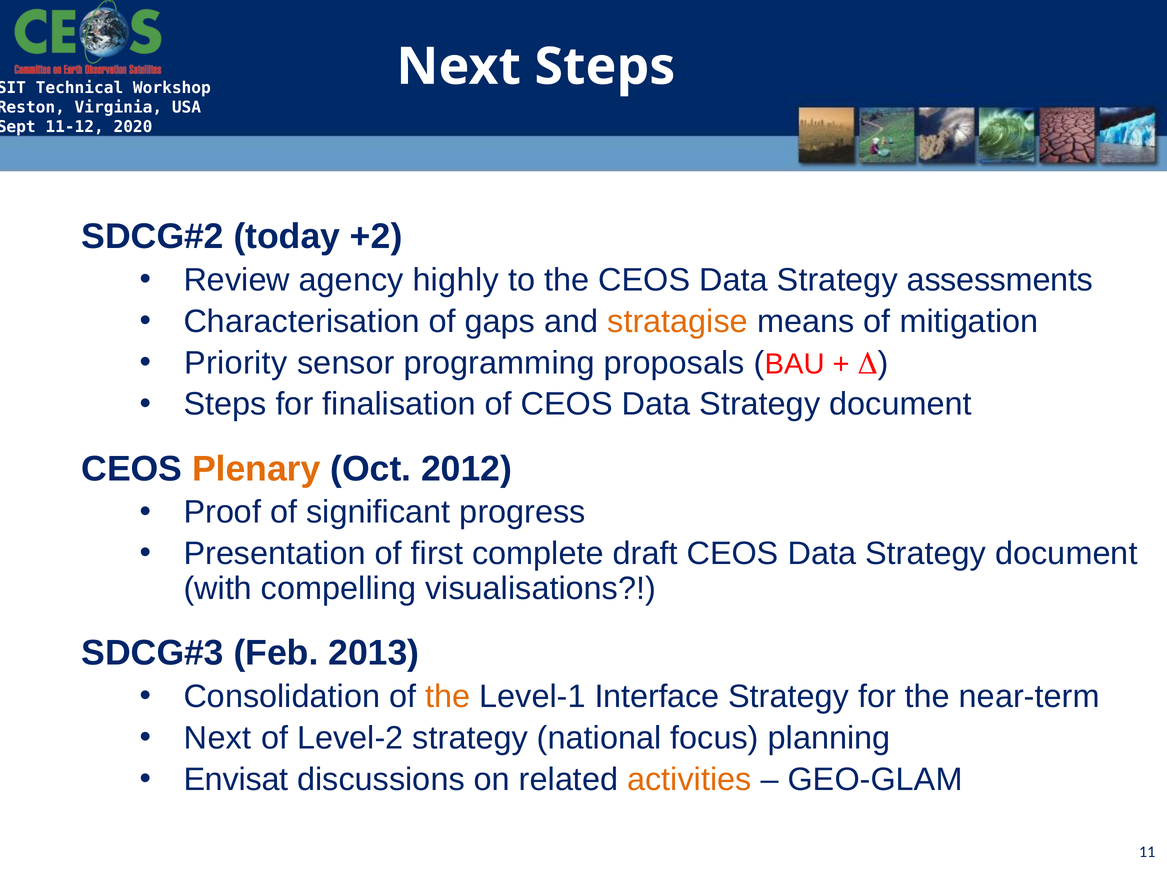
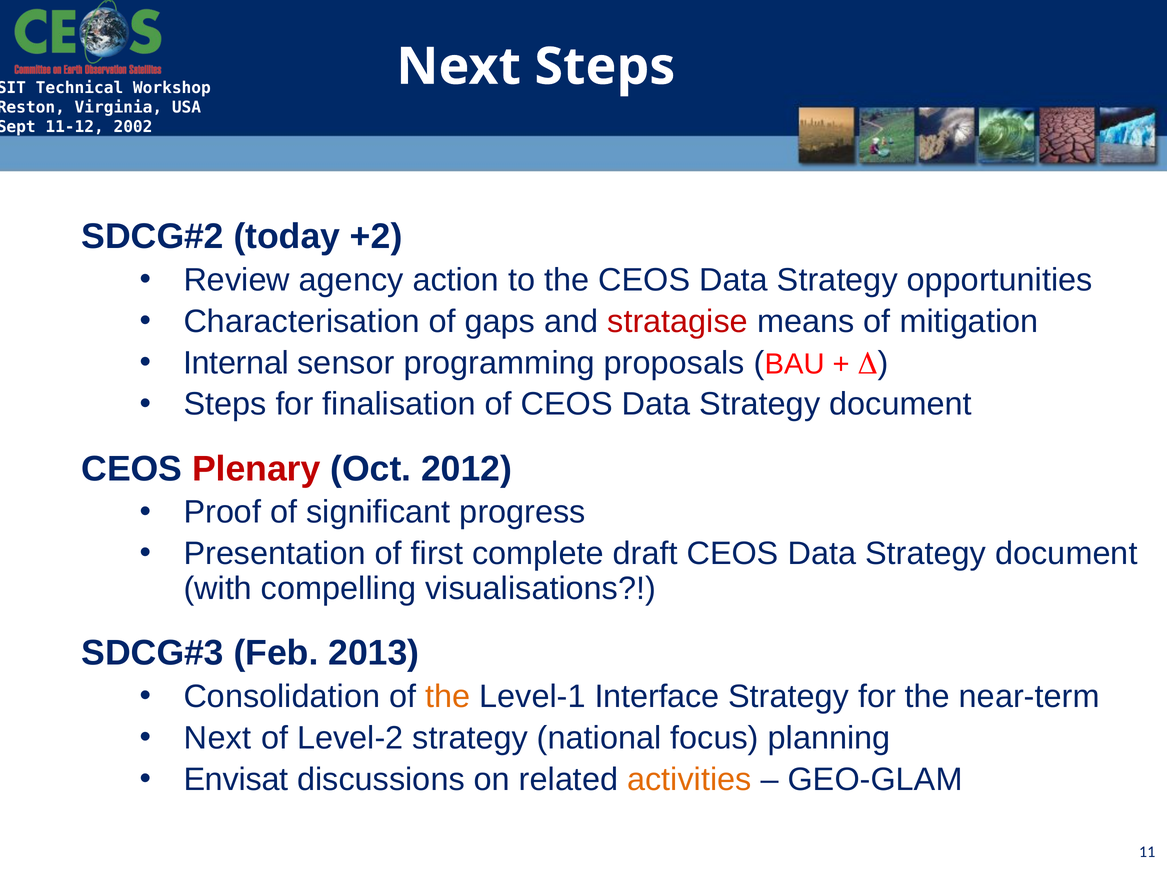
2020: 2020 -> 2002
highly: highly -> action
assessments: assessments -> opportunities
stratagise colour: orange -> red
Priority: Priority -> Internal
Plenary colour: orange -> red
